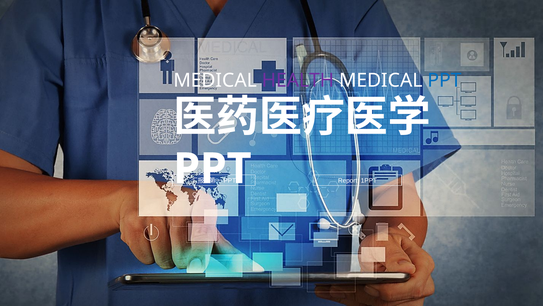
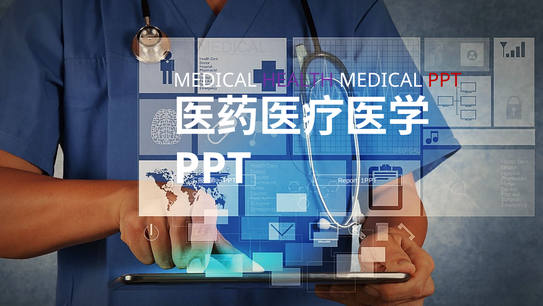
PPT at (445, 80) colour: blue -> red
